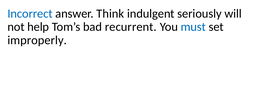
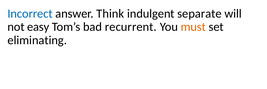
seriously: seriously -> separate
help: help -> easy
must colour: blue -> orange
improperly: improperly -> eliminating
